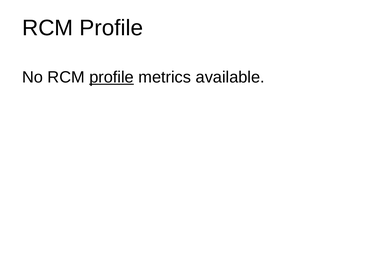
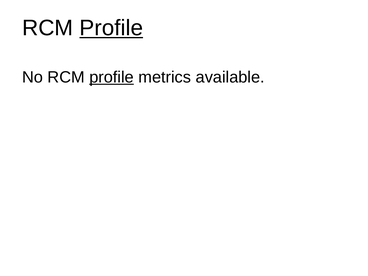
Profile at (111, 28) underline: none -> present
